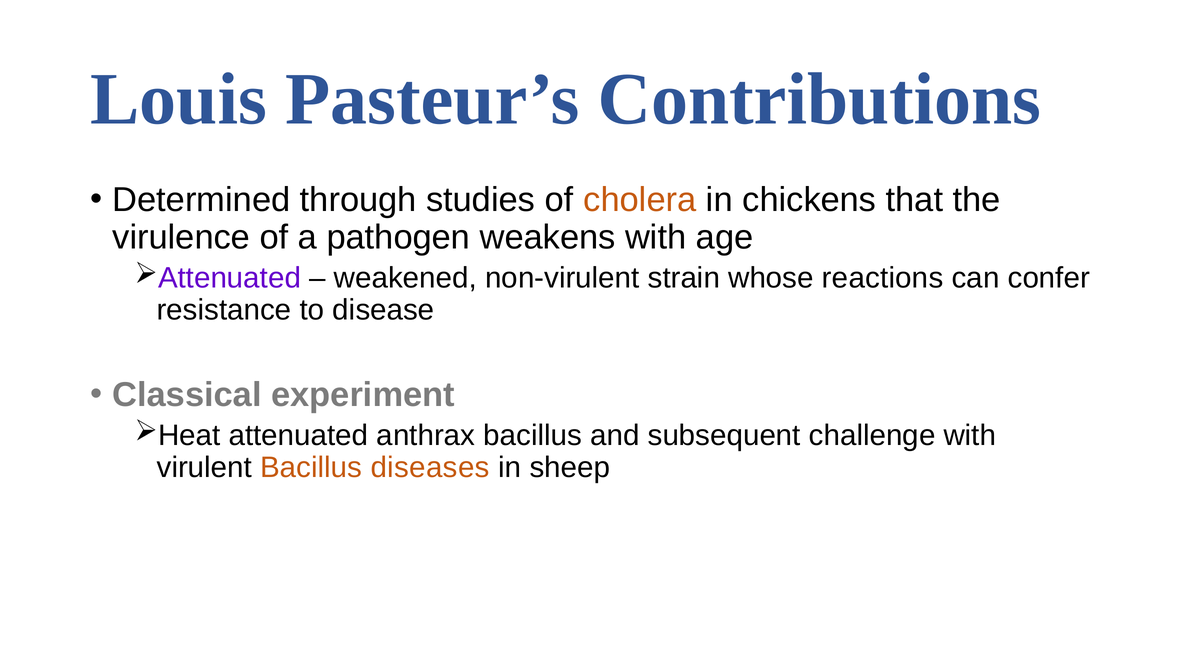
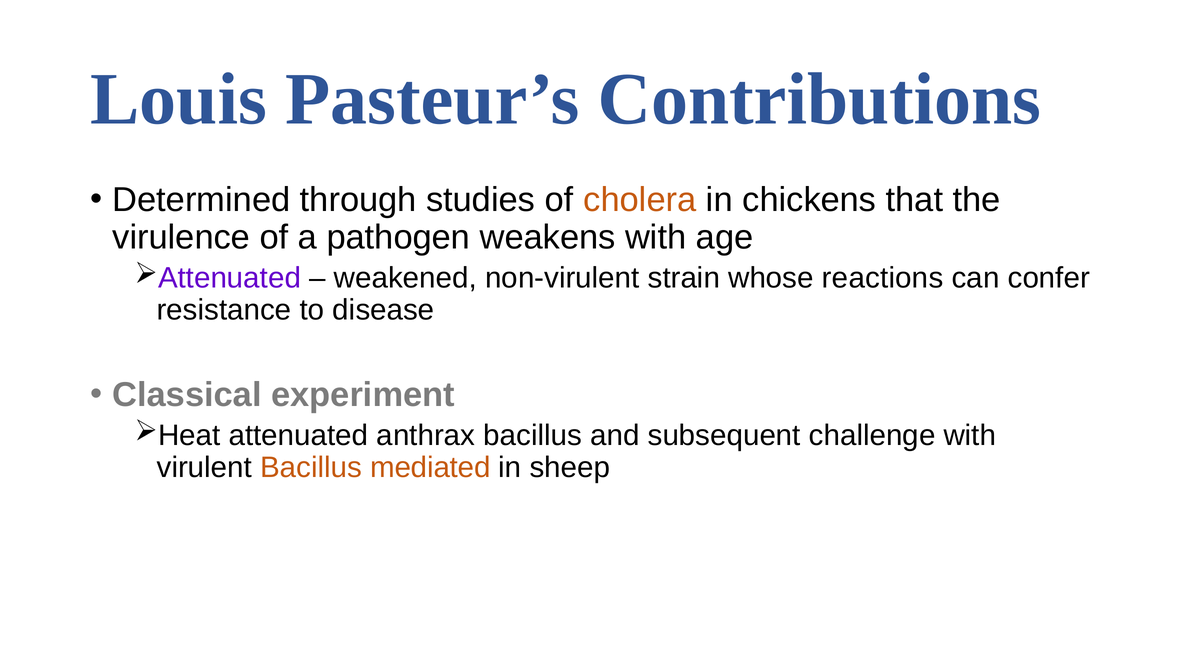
diseases: diseases -> mediated
